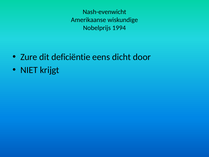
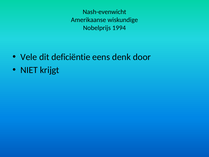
Zure: Zure -> Vele
dicht: dicht -> denk
